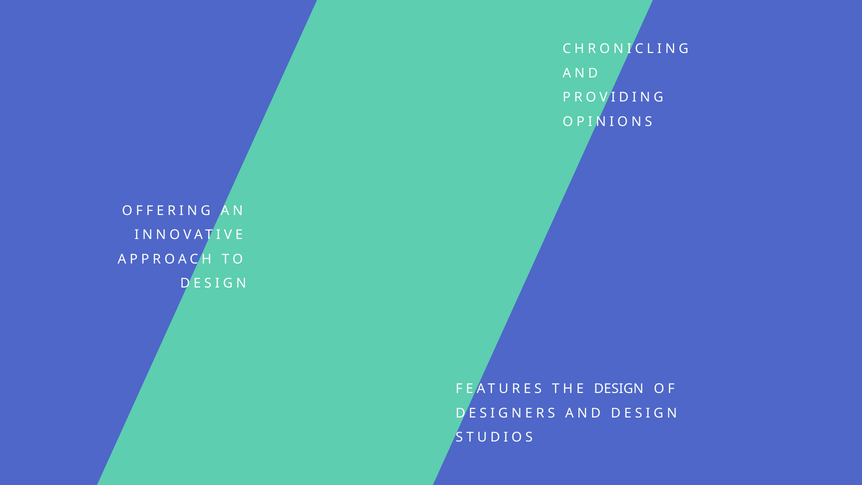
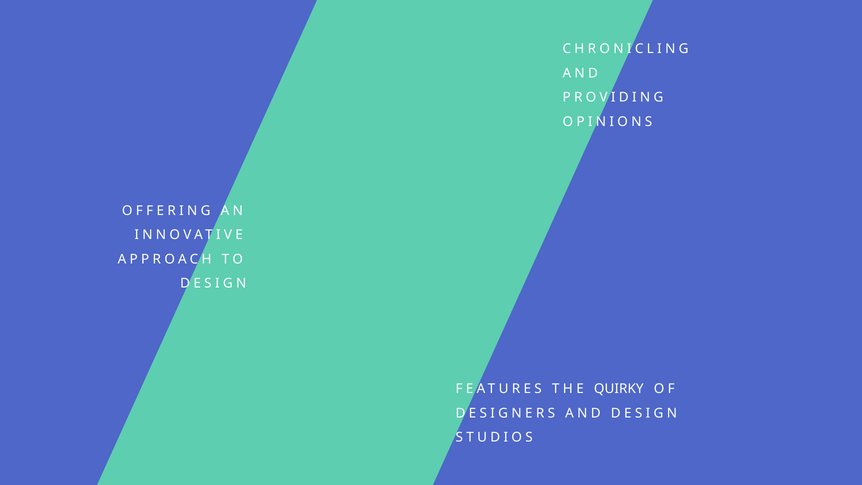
DESIGN: DESIGN -> QUIRKY
